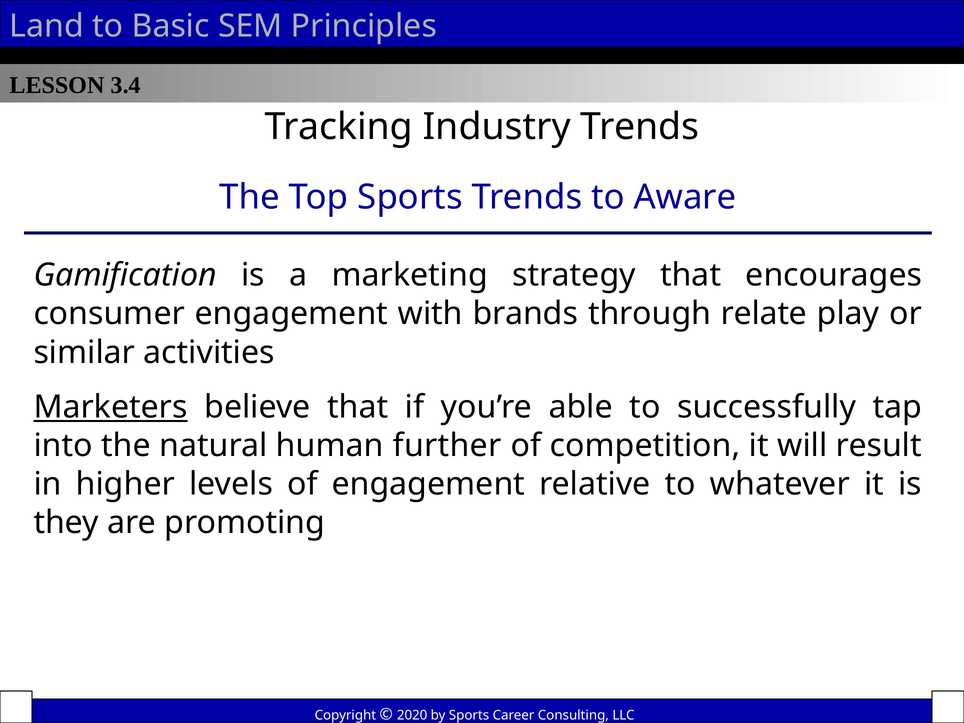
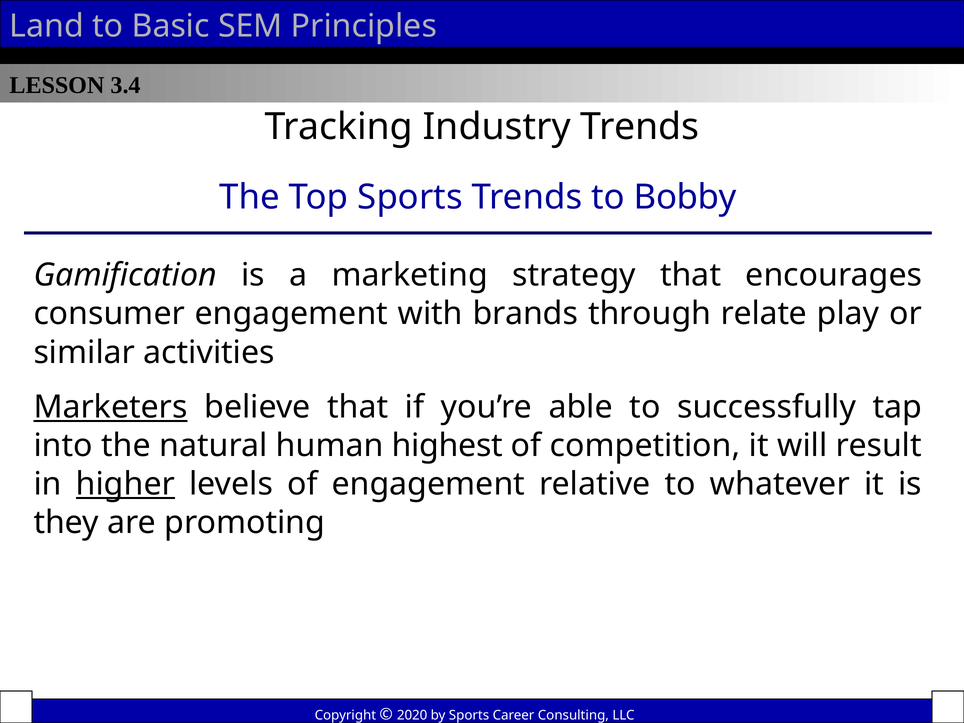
Aware: Aware -> Bobby
further: further -> highest
higher underline: none -> present
